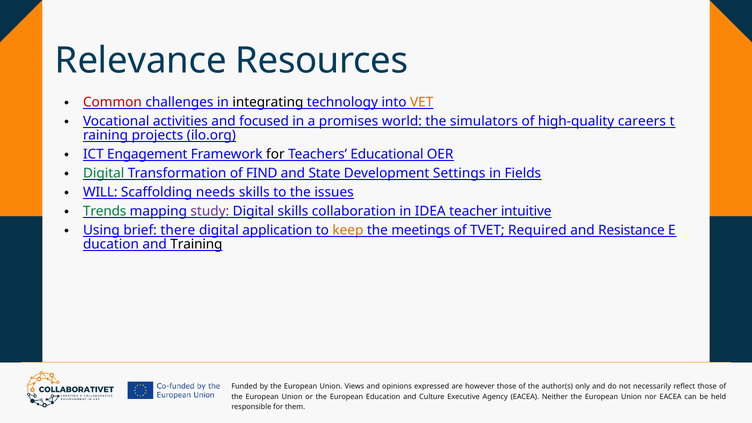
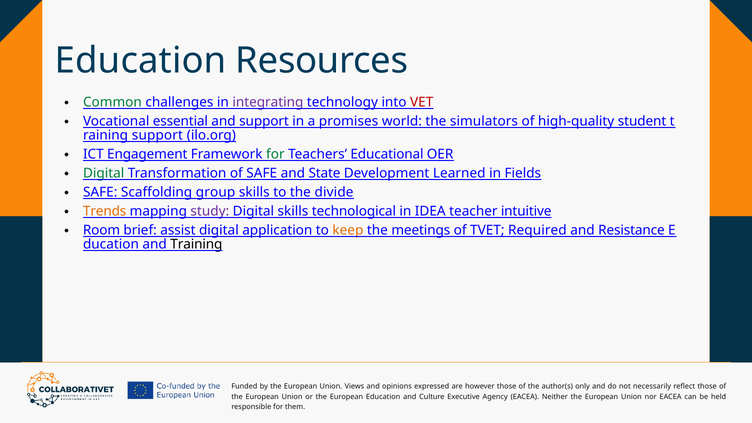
Relevance at (141, 61): Relevance -> Education
Common colour: red -> green
integrating colour: black -> purple
VET colour: orange -> red
activities: activities -> essential
and focused: focused -> support
careers: careers -> student
projects at (157, 135): projects -> support
for at (275, 154) colour: black -> green
of FIND: FIND -> SAFE
Settings: Settings -> Learned
WILL at (100, 192): WILL -> SAFE
needs: needs -> group
issues: issues -> divide
Trends colour: green -> orange
collaboration: collaboration -> technological
Using: Using -> Room
there: there -> assist
